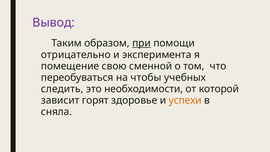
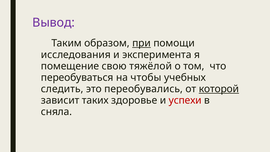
отрицательно: отрицательно -> исследования
сменной: сменной -> тяжёлой
необходимости: необходимости -> переобувались
которой underline: none -> present
горят: горят -> таких
успехи colour: orange -> red
